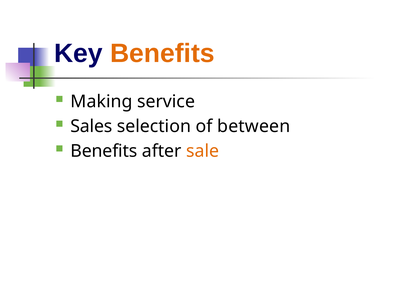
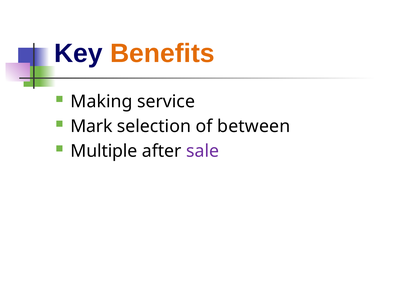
Sales: Sales -> Mark
Benefits at (104, 151): Benefits -> Multiple
sale colour: orange -> purple
